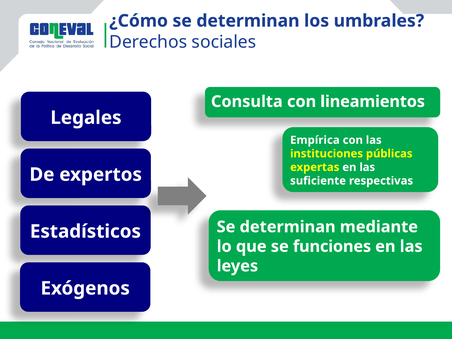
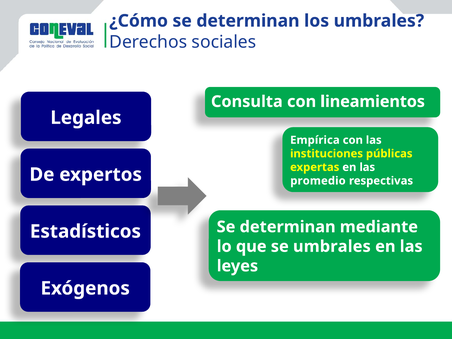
suficiente: suficiente -> promedio
se funciones: funciones -> umbrales
